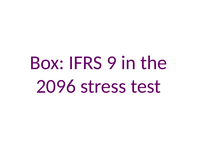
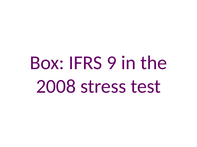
2096: 2096 -> 2008
